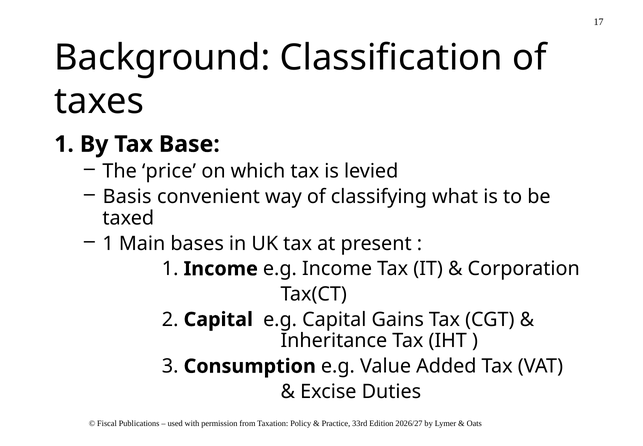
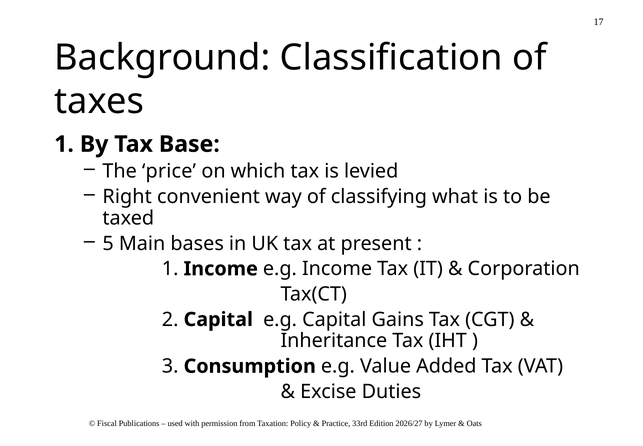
Basis: Basis -> Right
1 at (108, 243): 1 -> 5
